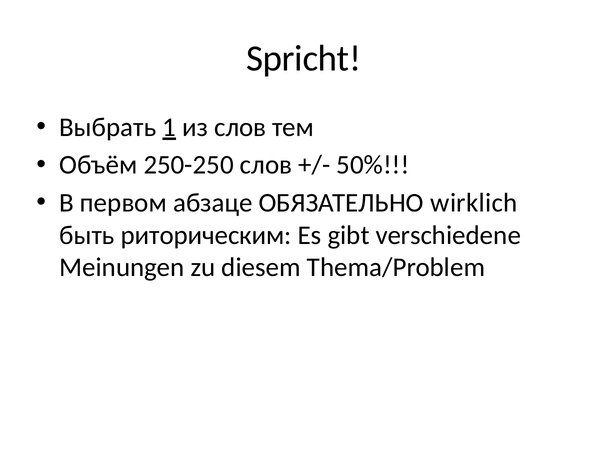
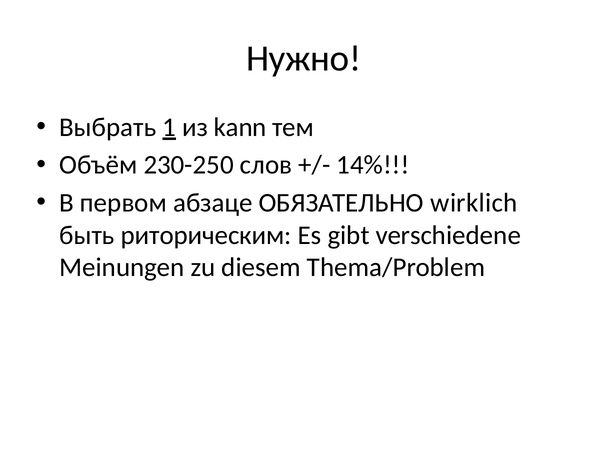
Spricht: Spricht -> Нужно
из слов: слов -> kann
250-250: 250-250 -> 230-250
50%: 50% -> 14%
